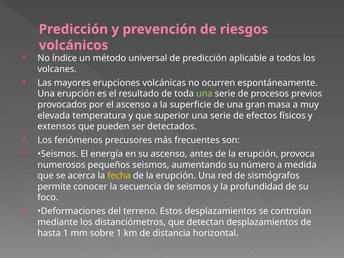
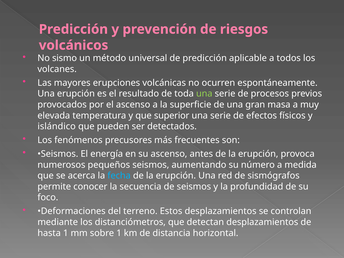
índice: índice -> sismo
extensos: extensos -> islándico
fecha colour: yellow -> light blue
